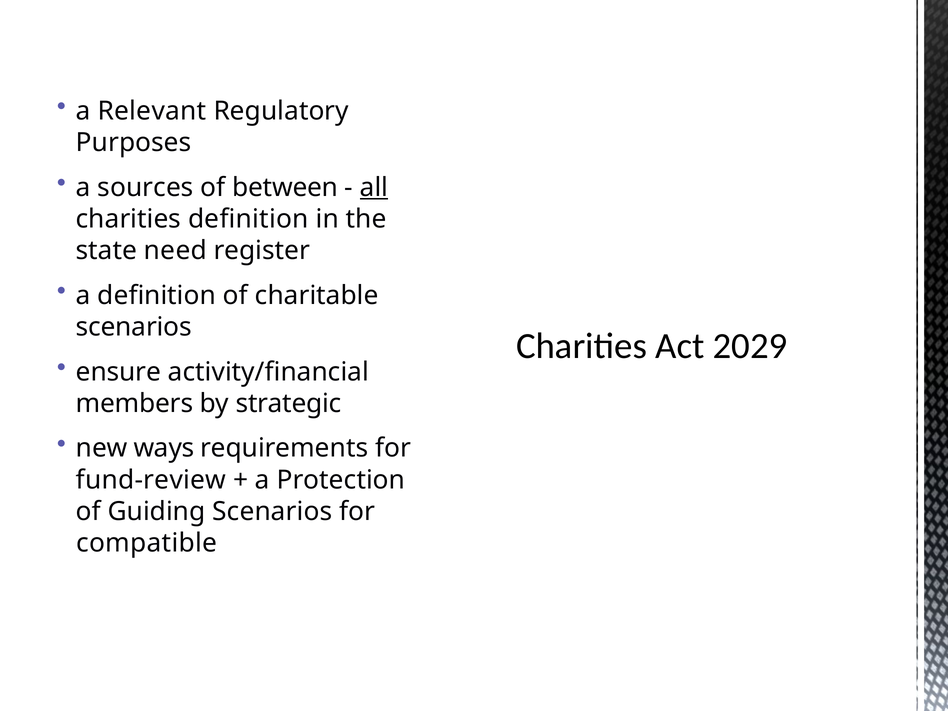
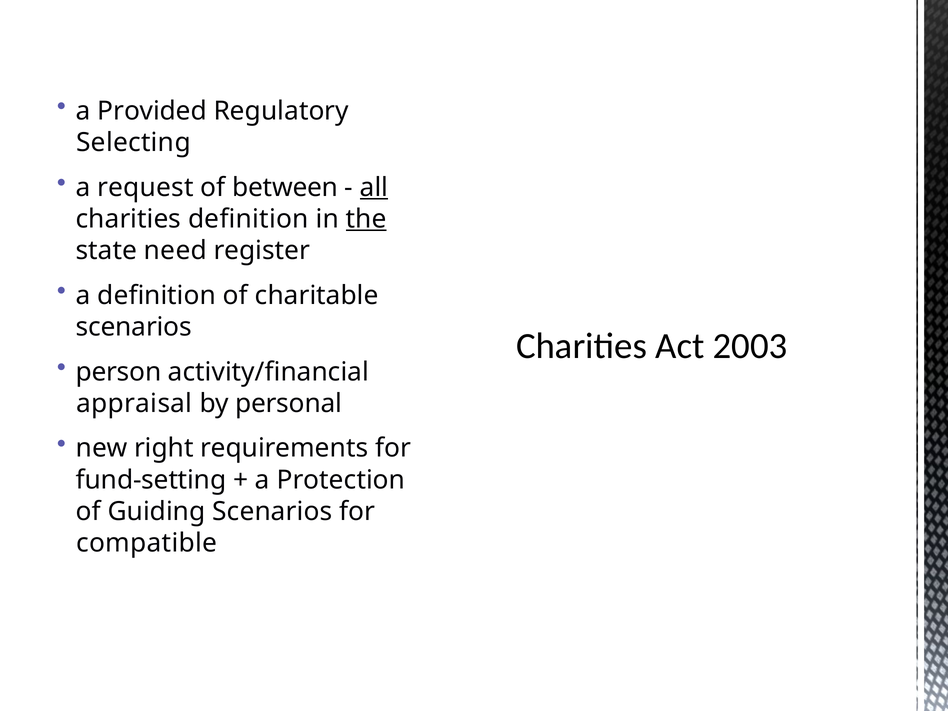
Relevant: Relevant -> Provided
Purposes: Purposes -> Selecting
sources: sources -> request
the underline: none -> present
2029: 2029 -> 2003
ensure: ensure -> person
members: members -> appraisal
strategic: strategic -> personal
ways: ways -> right
fund-review: fund-review -> fund-setting
